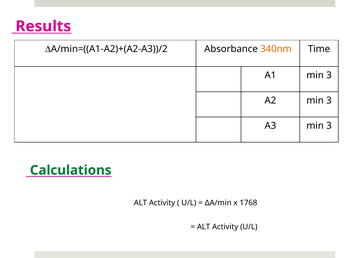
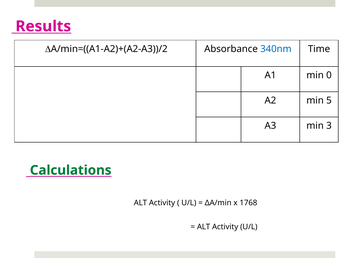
340nm colour: orange -> blue
A1 3: 3 -> 0
A2 3: 3 -> 5
